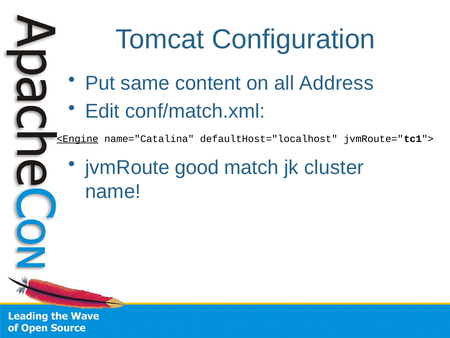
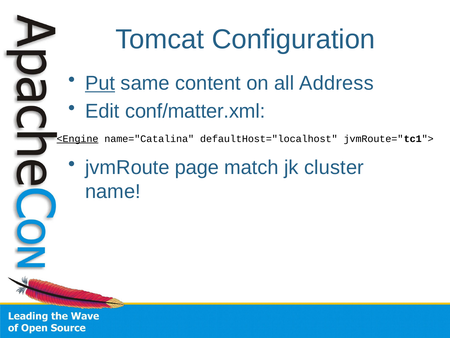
Put underline: none -> present
conf/match.xml: conf/match.xml -> conf/matter.xml
good: good -> page
